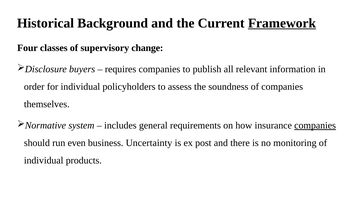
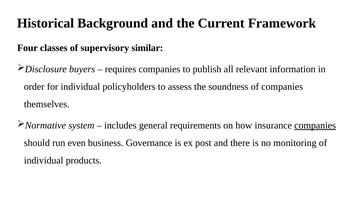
Framework underline: present -> none
change: change -> similar
Uncertainty: Uncertainty -> Governance
